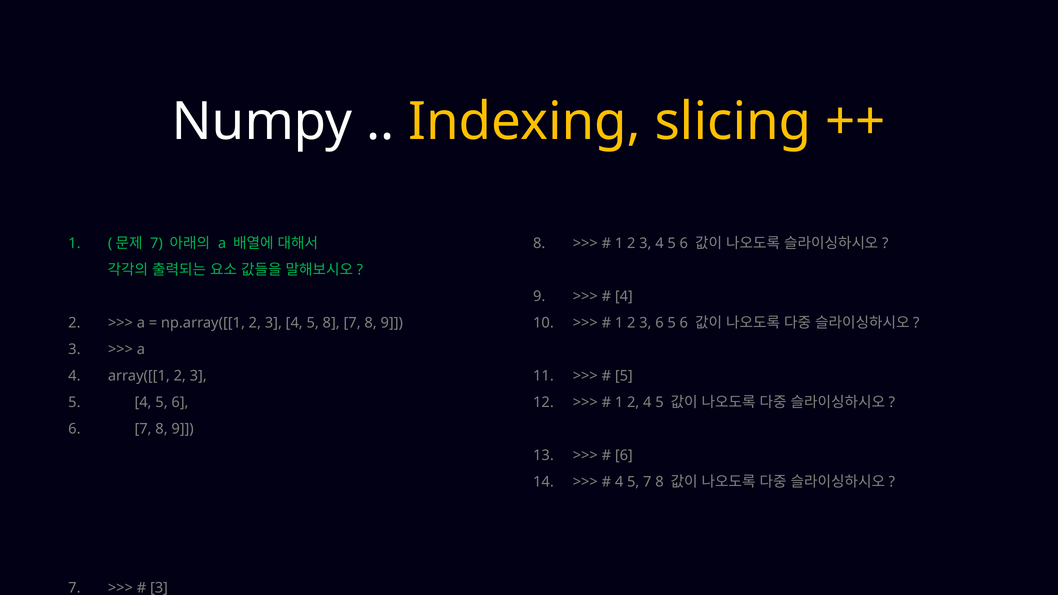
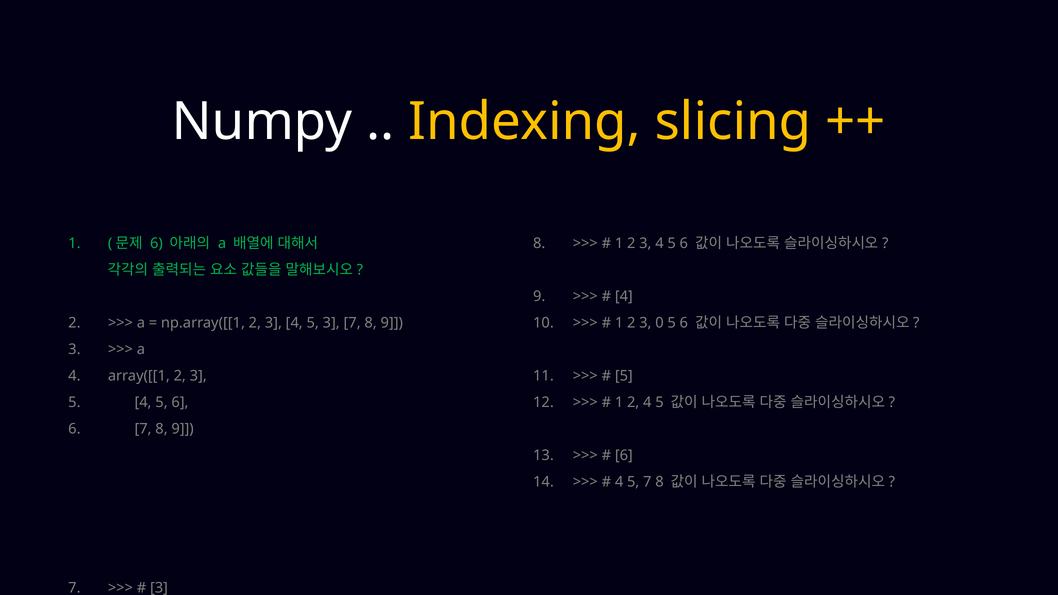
7 at (156, 243): 7 -> 6
5 8: 8 -> 3
3 6: 6 -> 0
